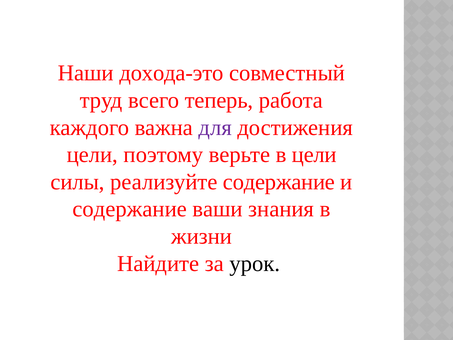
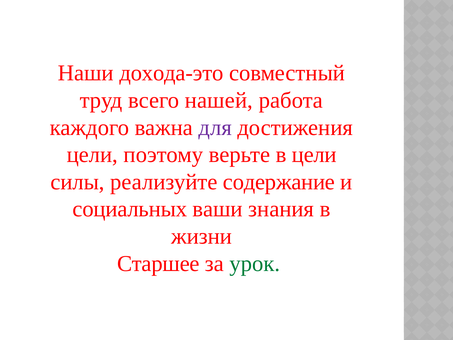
теперь: теперь -> нашей
содержание at (130, 209): содержание -> социальных
Найдите: Найдите -> Старшее
урок colour: black -> green
